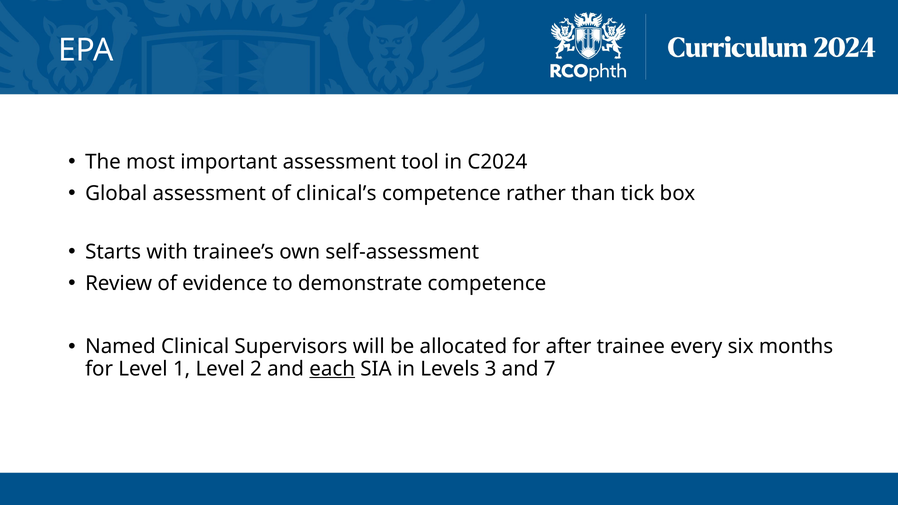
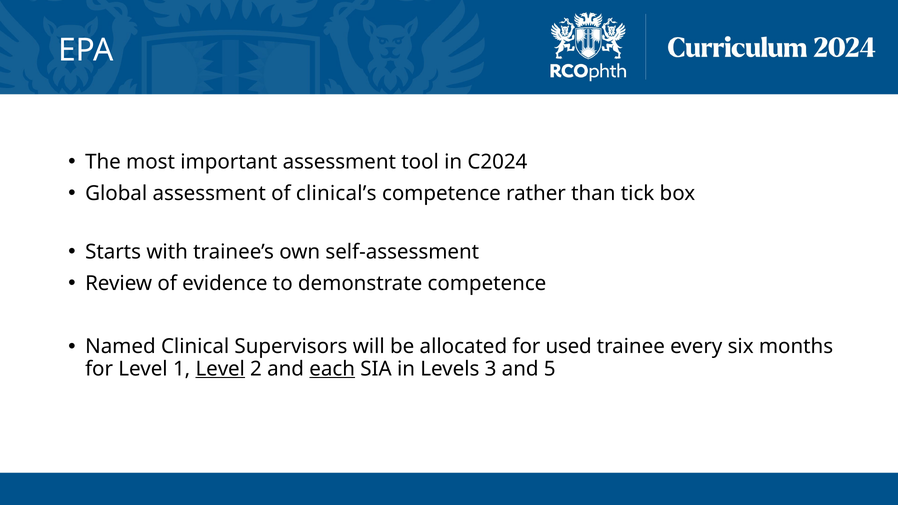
after: after -> used
Level at (220, 369) underline: none -> present
7: 7 -> 5
